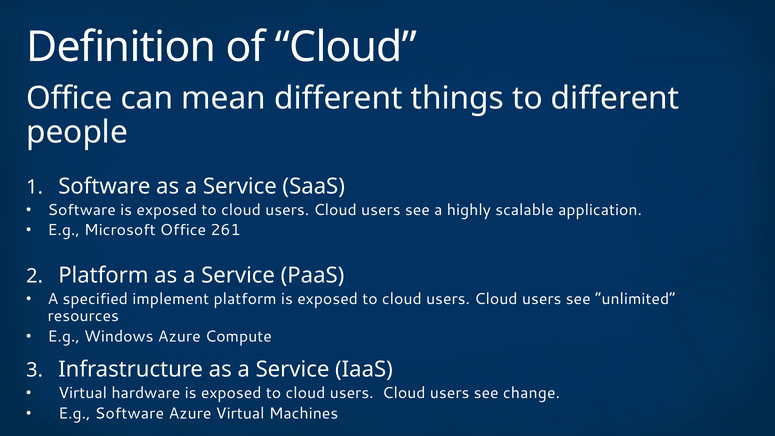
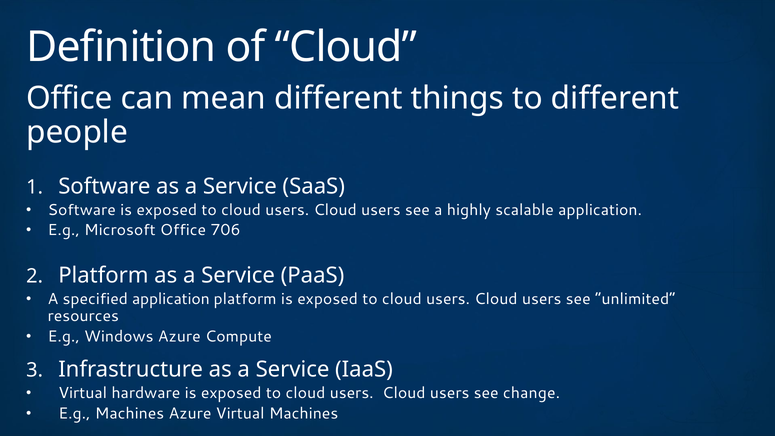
261: 261 -> 706
specified implement: implement -> application
E.g Software: Software -> Machines
